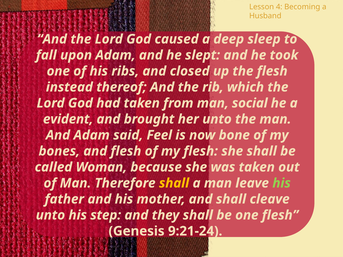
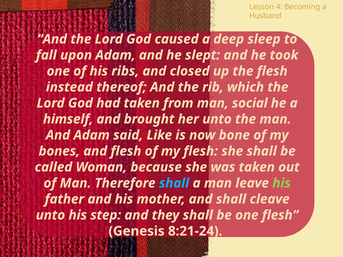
evident: evident -> himself
Feel: Feel -> Like
shall at (174, 183) colour: yellow -> light blue
9:21-24: 9:21-24 -> 8:21-24
